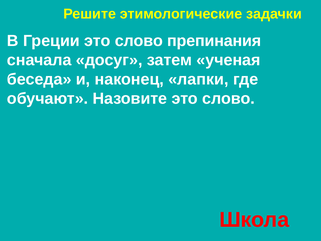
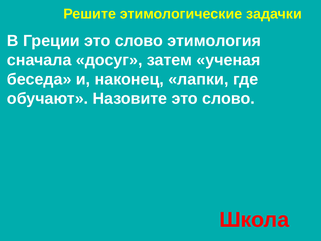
препинания: препинания -> этимология
